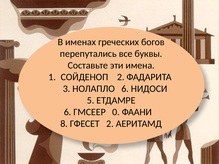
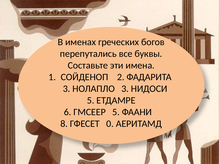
НОЛАПЛО 6: 6 -> 3
ГМСЕЕР 0: 0 -> 5
ГФЕСЕТ 2: 2 -> 0
